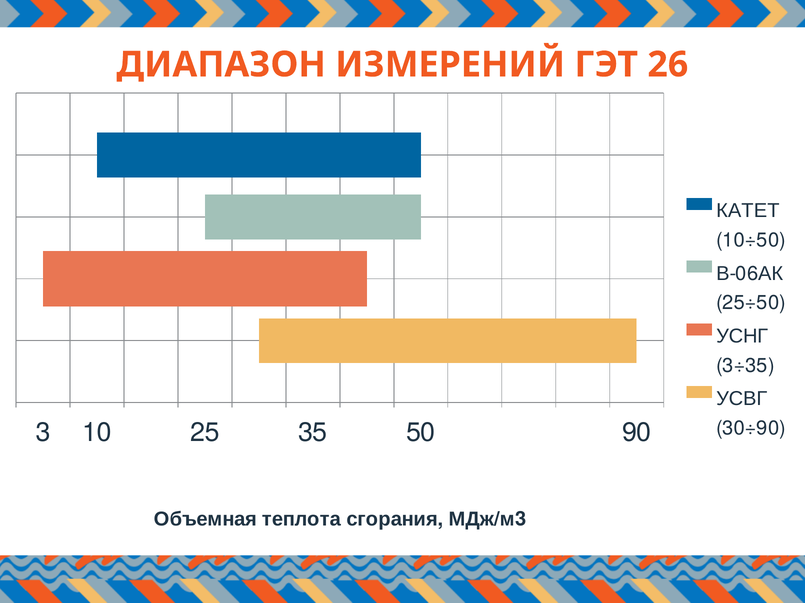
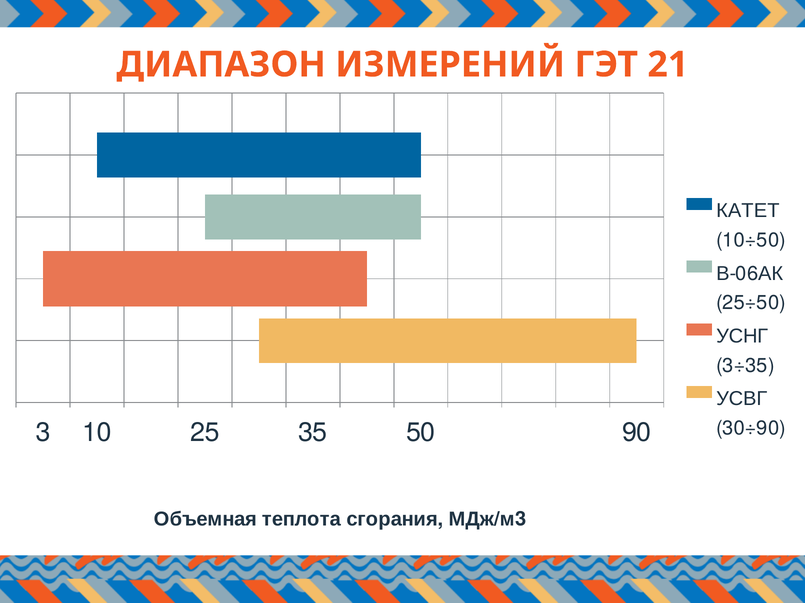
26: 26 -> 21
